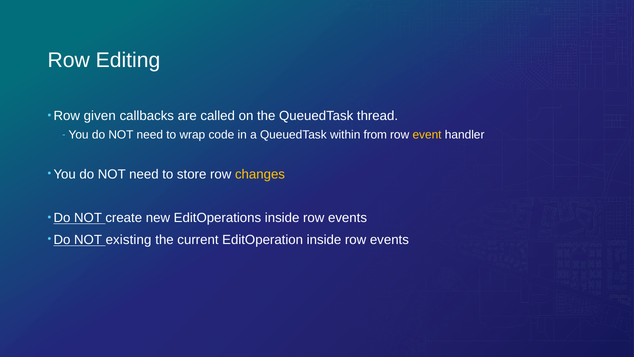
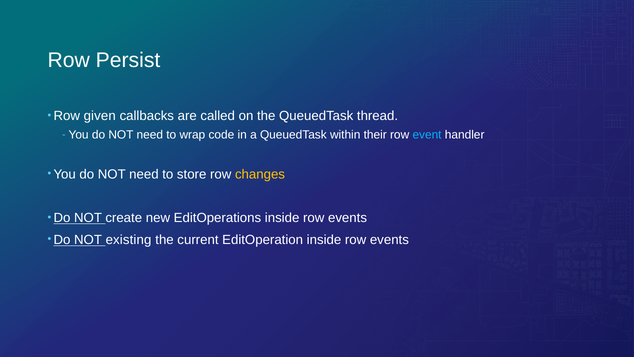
Editing: Editing -> Persist
from: from -> their
event colour: yellow -> light blue
